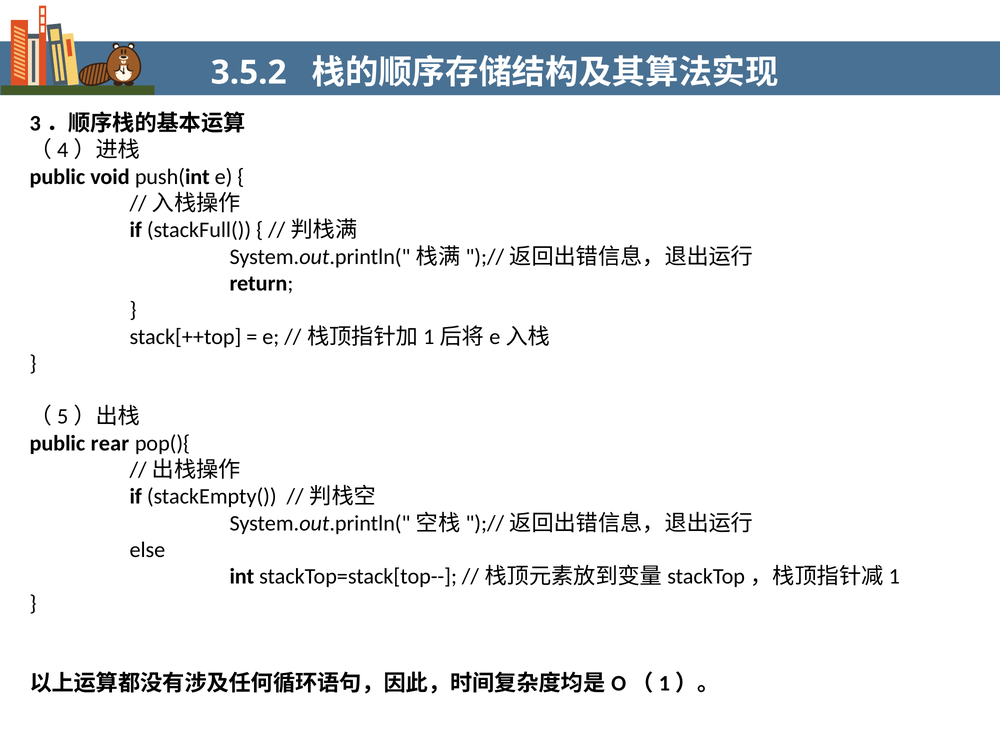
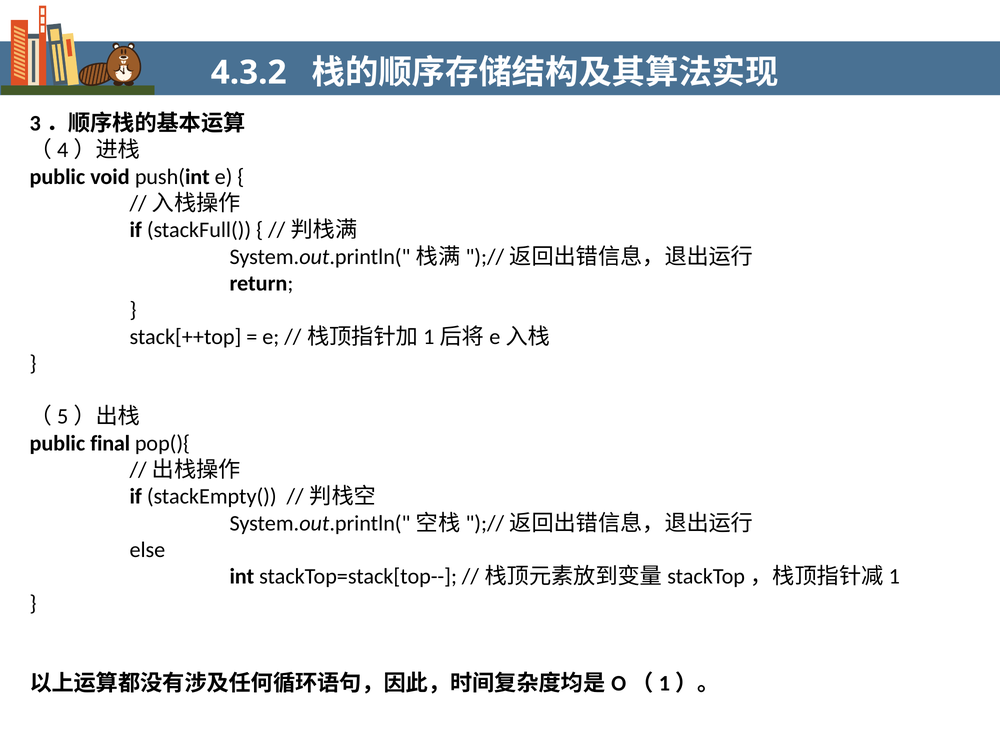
3.5.2: 3.5.2 -> 4.3.2
rear: rear -> final
